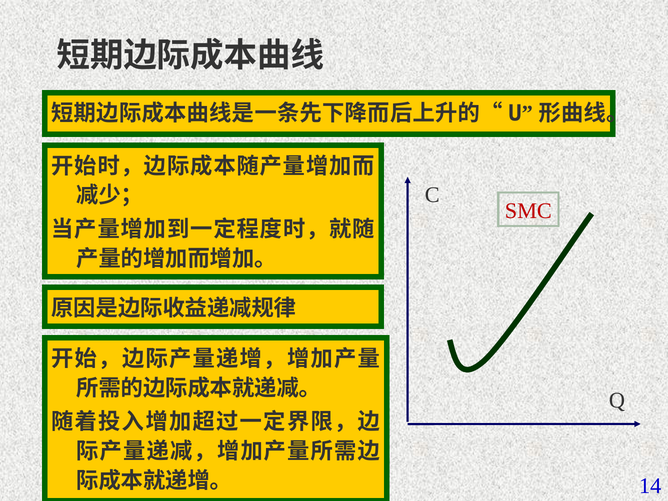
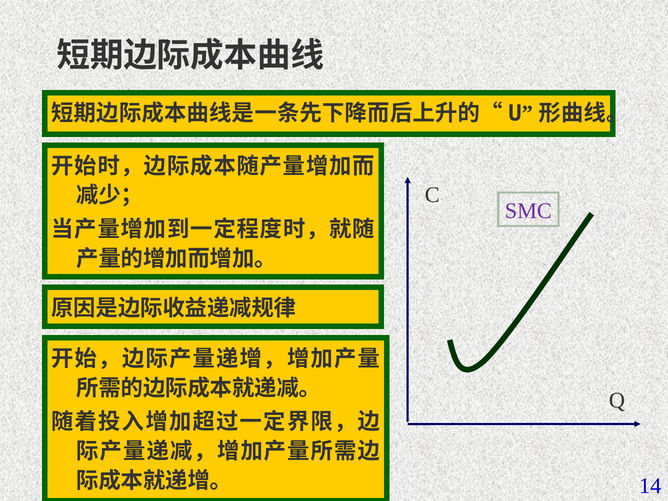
SMC colour: red -> purple
